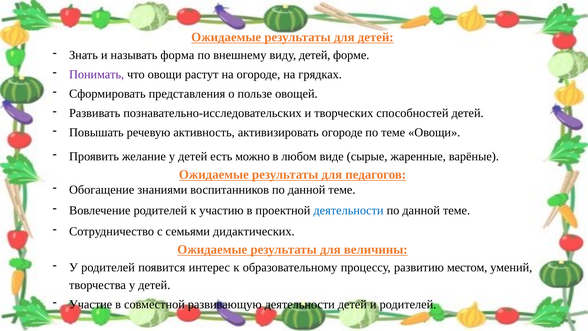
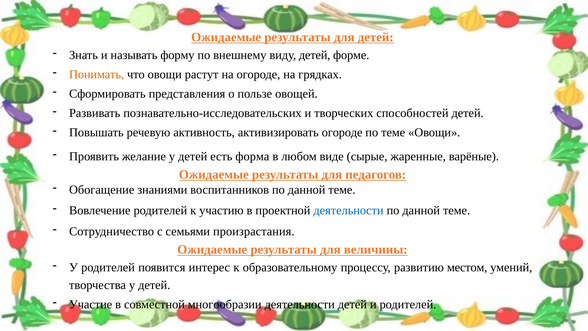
форма: форма -> форму
Понимать colour: purple -> orange
можно: можно -> форма
дидактических: дидактических -> произрастания
развивающую: развивающую -> многообразии
